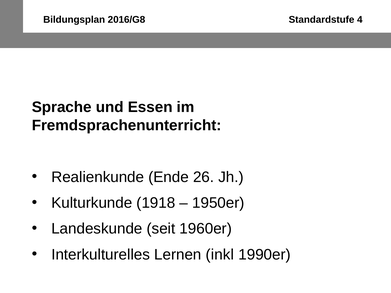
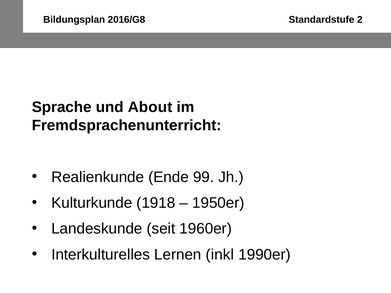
4: 4 -> 2
Essen: Essen -> About
26: 26 -> 99
